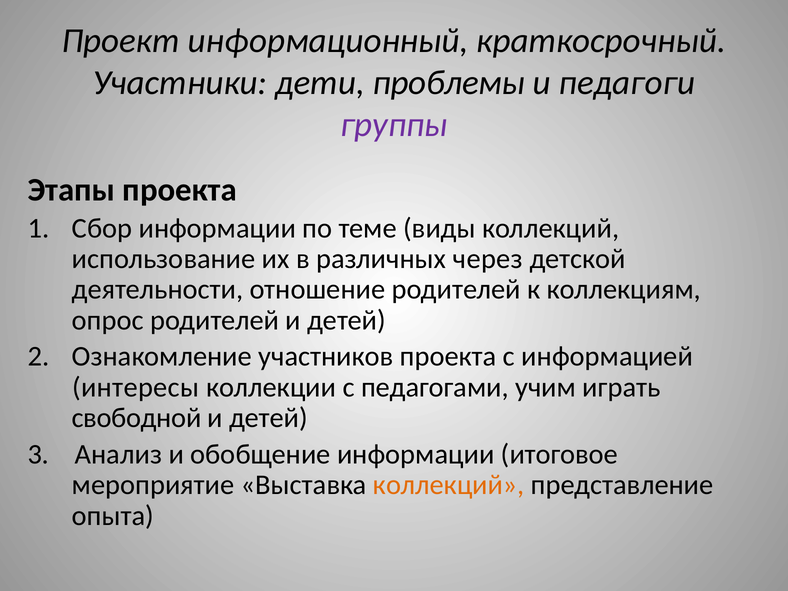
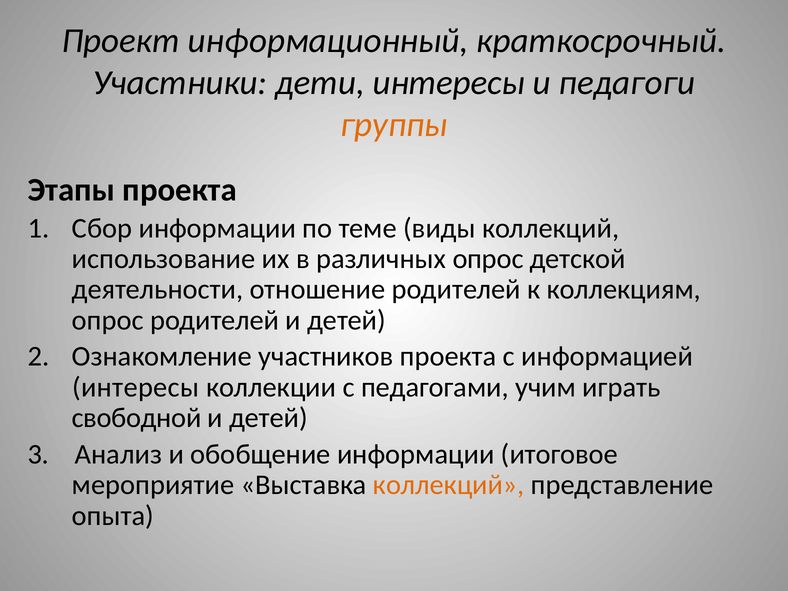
дети проблемы: проблемы -> интересы
группы colour: purple -> orange
различных через: через -> опрос
